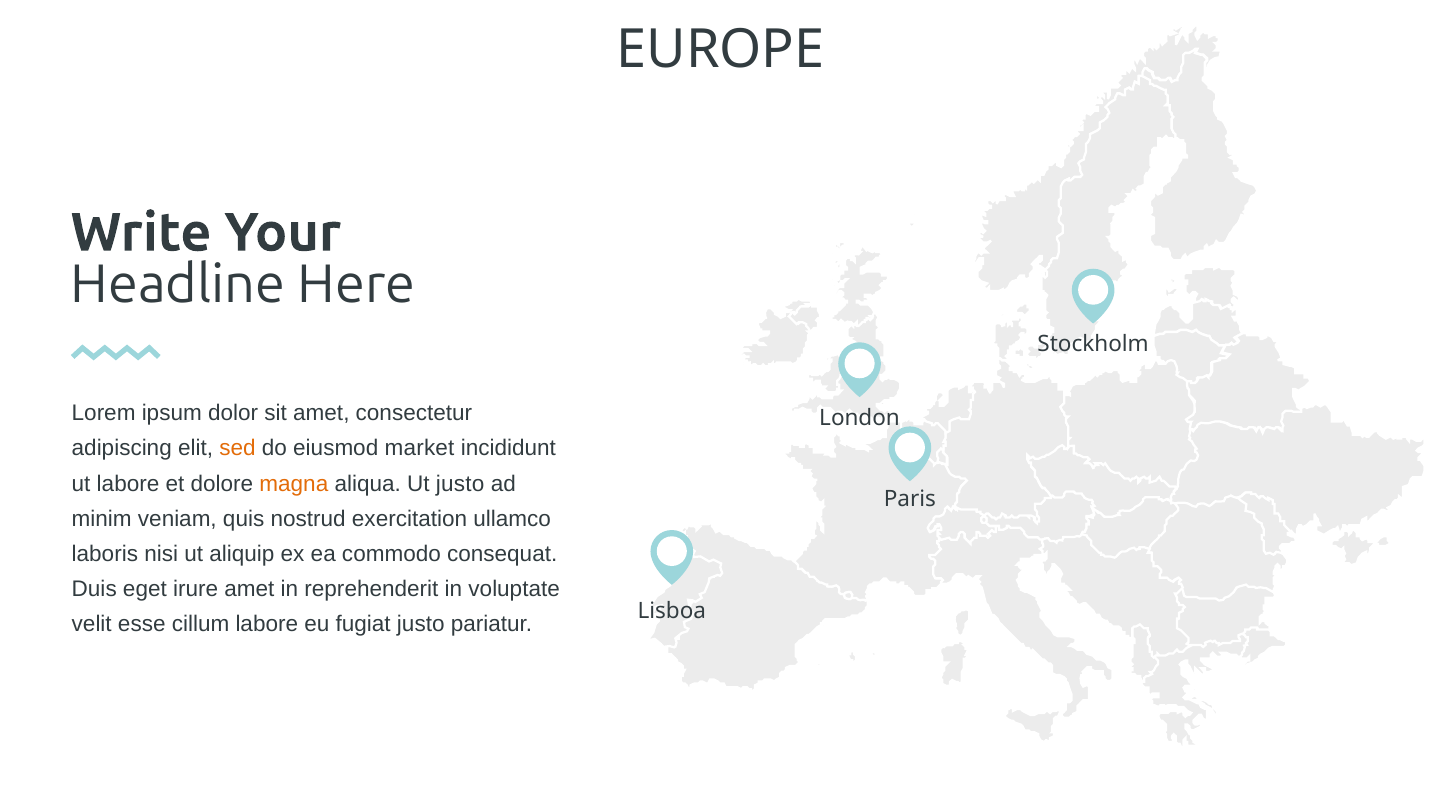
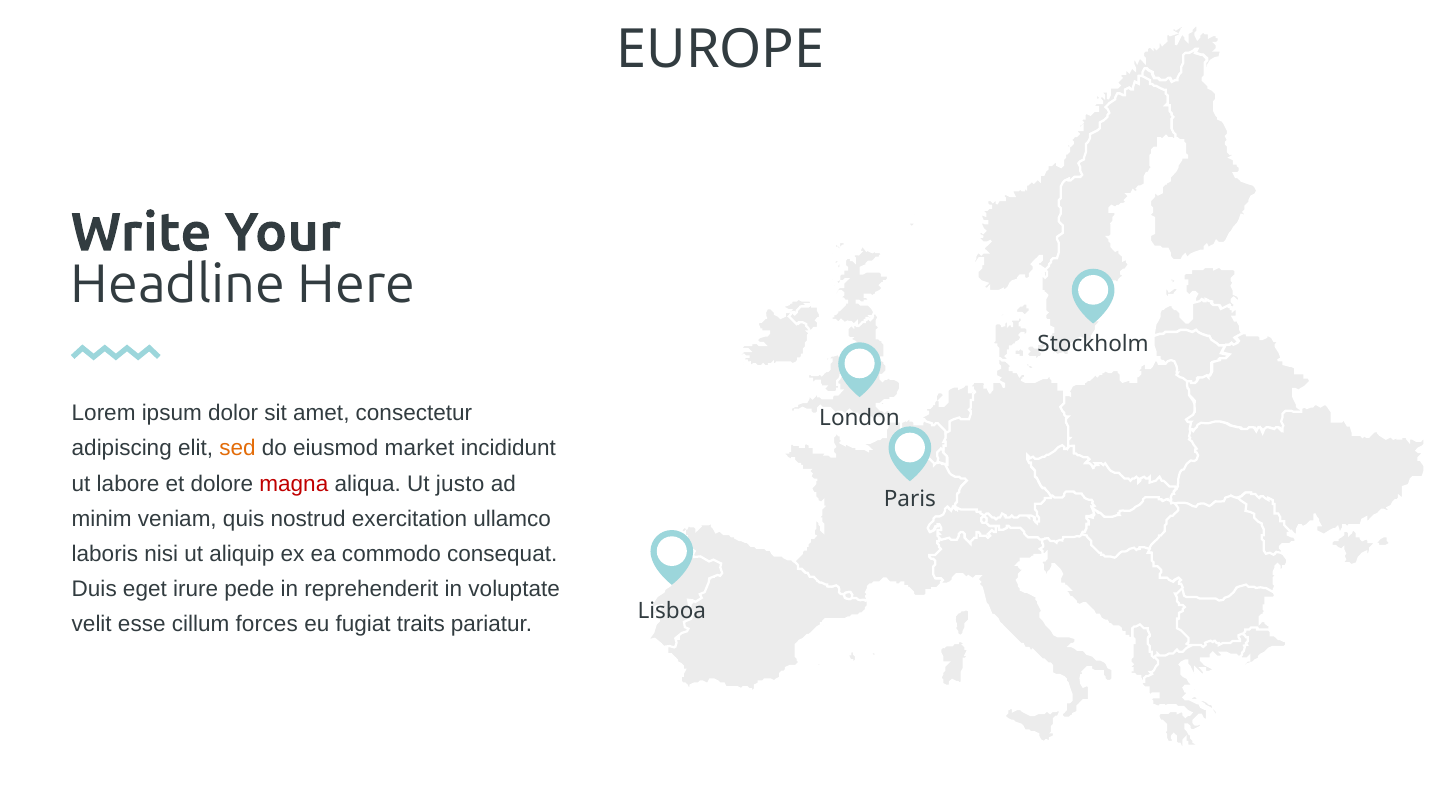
magna colour: orange -> red
irure amet: amet -> pede
cillum labore: labore -> forces
fugiat justo: justo -> traits
